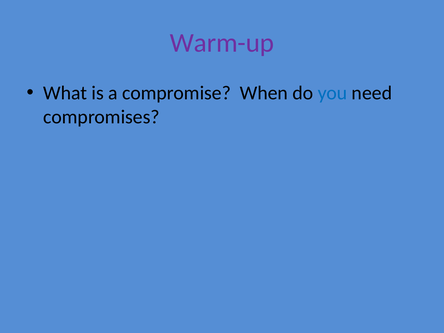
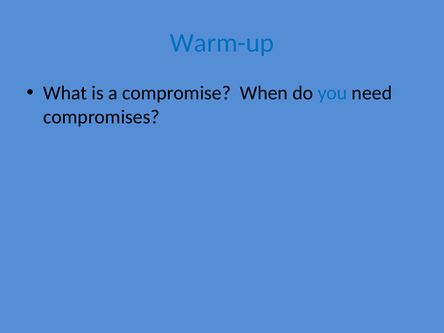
Warm-up colour: purple -> blue
